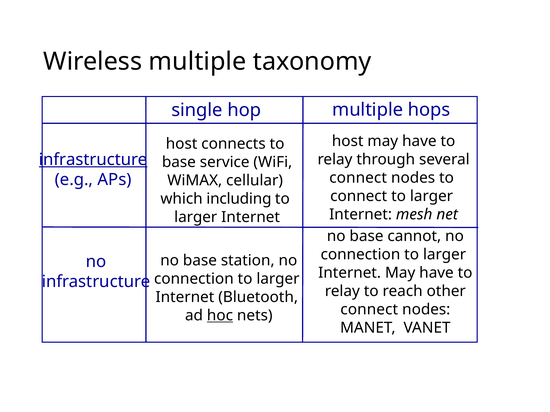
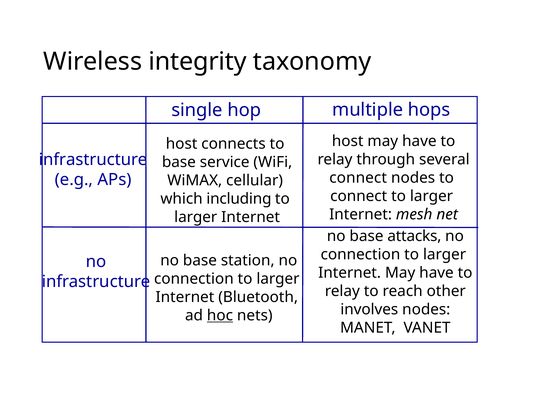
Wireless multiple: multiple -> integrity
infrastructure at (93, 160) underline: present -> none
cannot: cannot -> attacks
connect at (369, 310): connect -> involves
